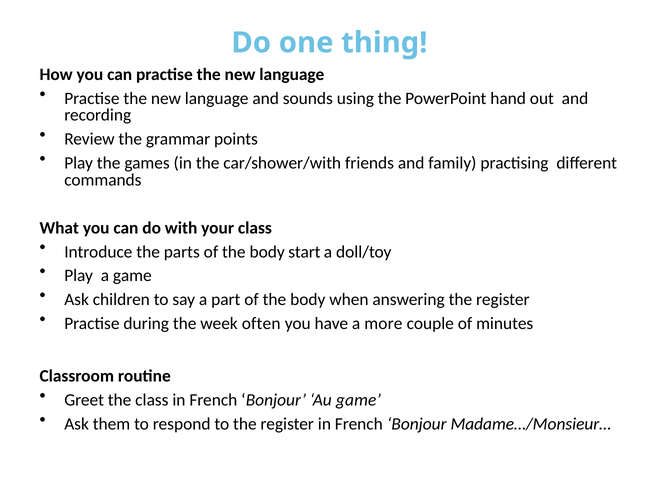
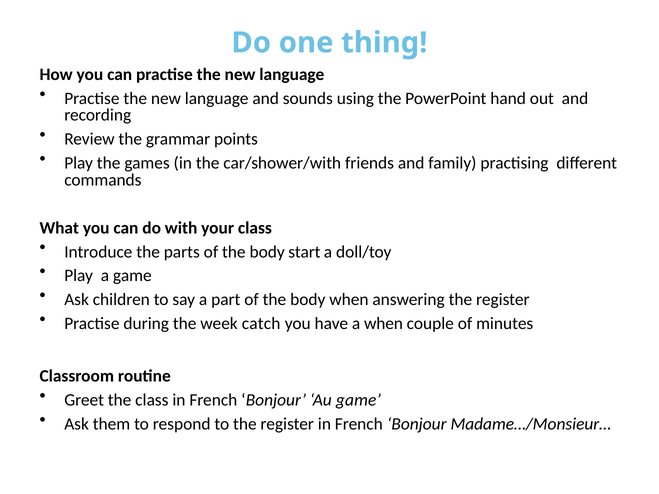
often: often -> catch
a more: more -> when
